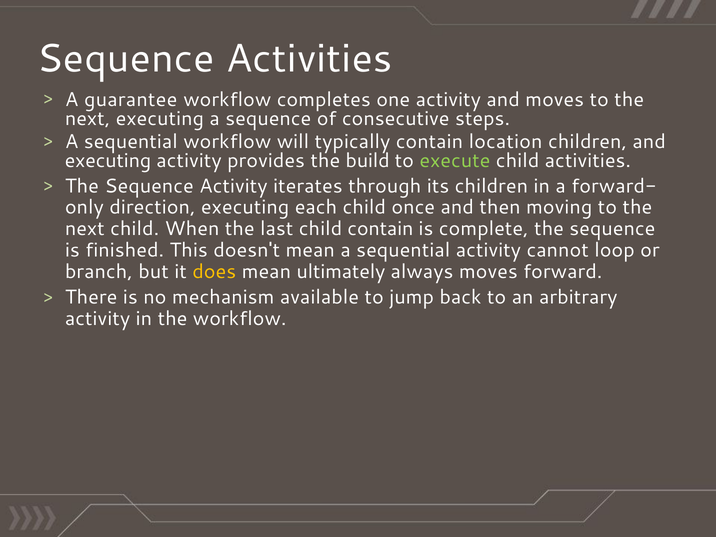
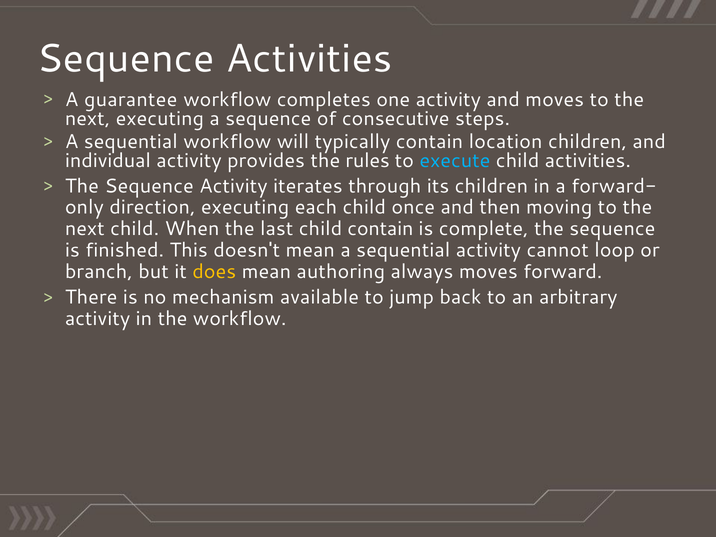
executing at (108, 161): executing -> individual
build: build -> rules
execute colour: light green -> light blue
ultimately: ultimately -> authoring
